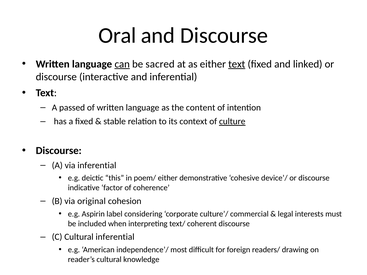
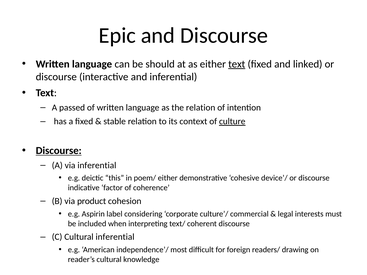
Oral: Oral -> Epic
can underline: present -> none
sacred: sacred -> should
the content: content -> relation
Discourse at (59, 151) underline: none -> present
original: original -> product
